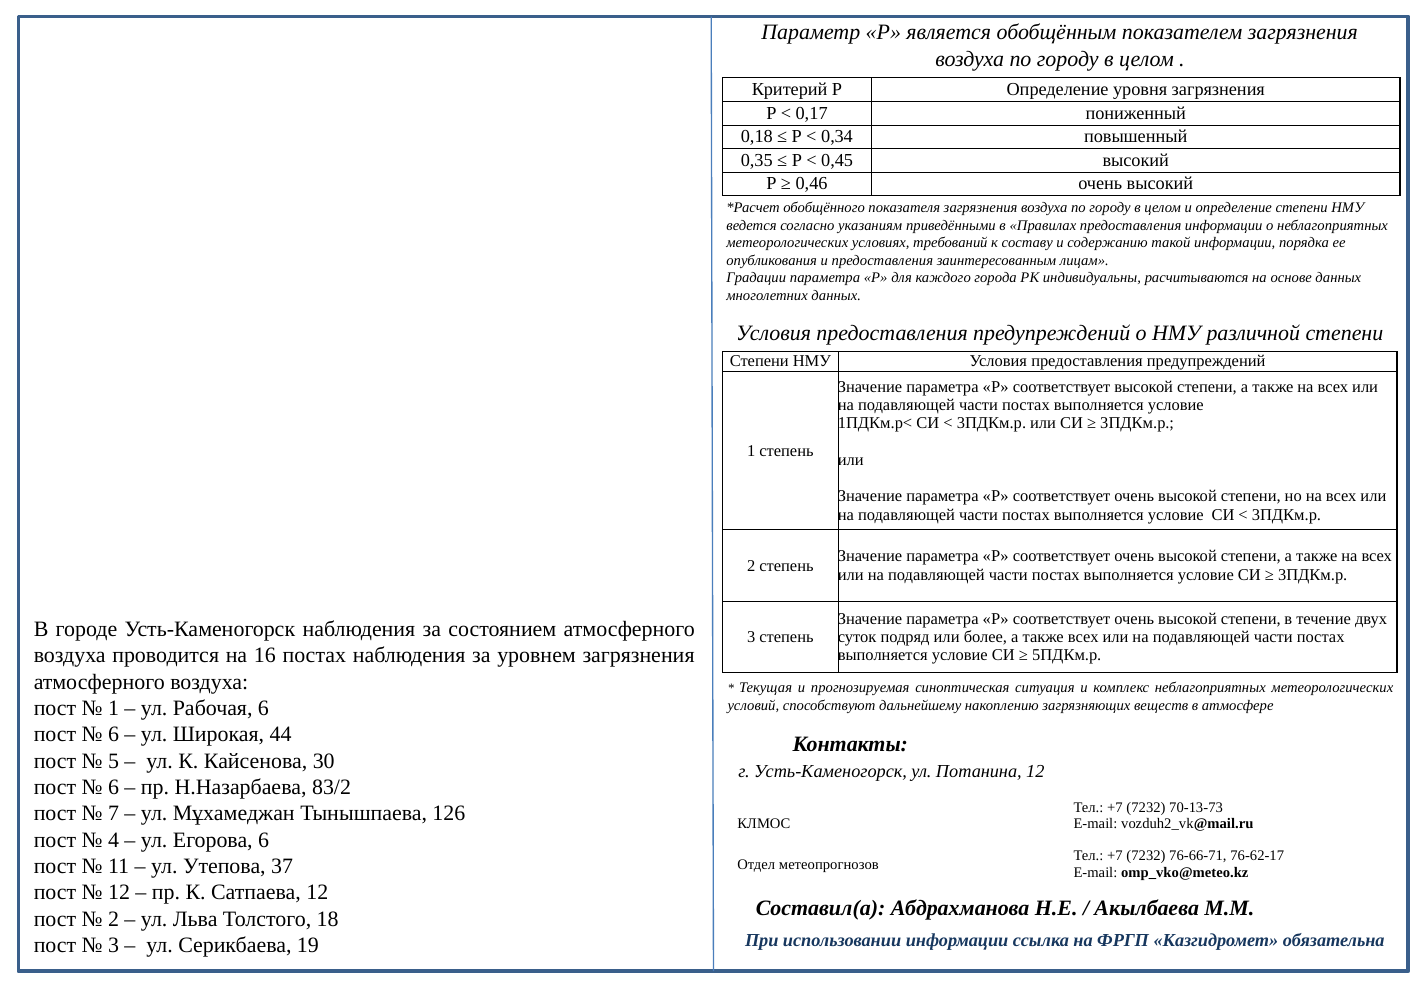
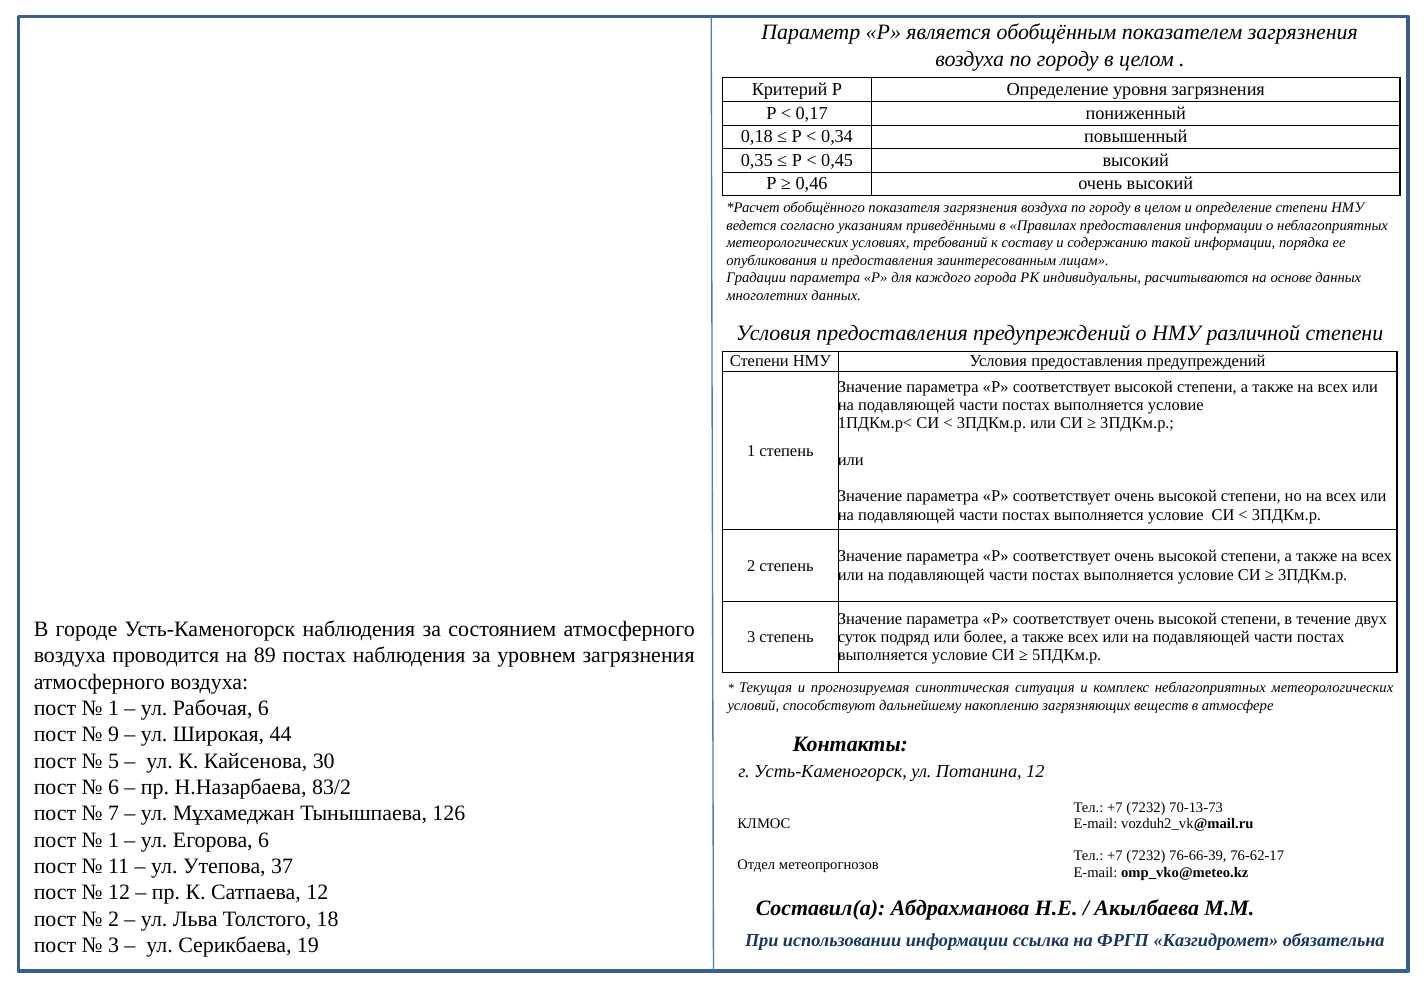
16: 16 -> 89
6 at (114, 735): 6 -> 9
4 at (114, 840): 4 -> 1
76-66-71: 76-66-71 -> 76-66-39
